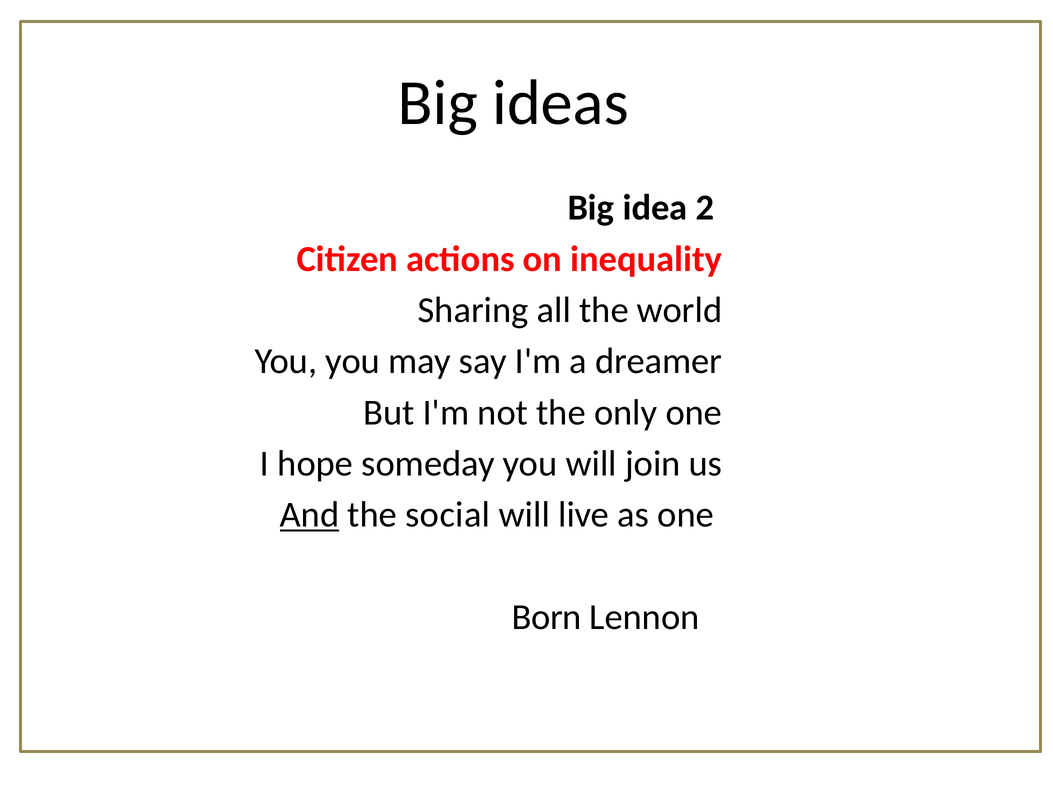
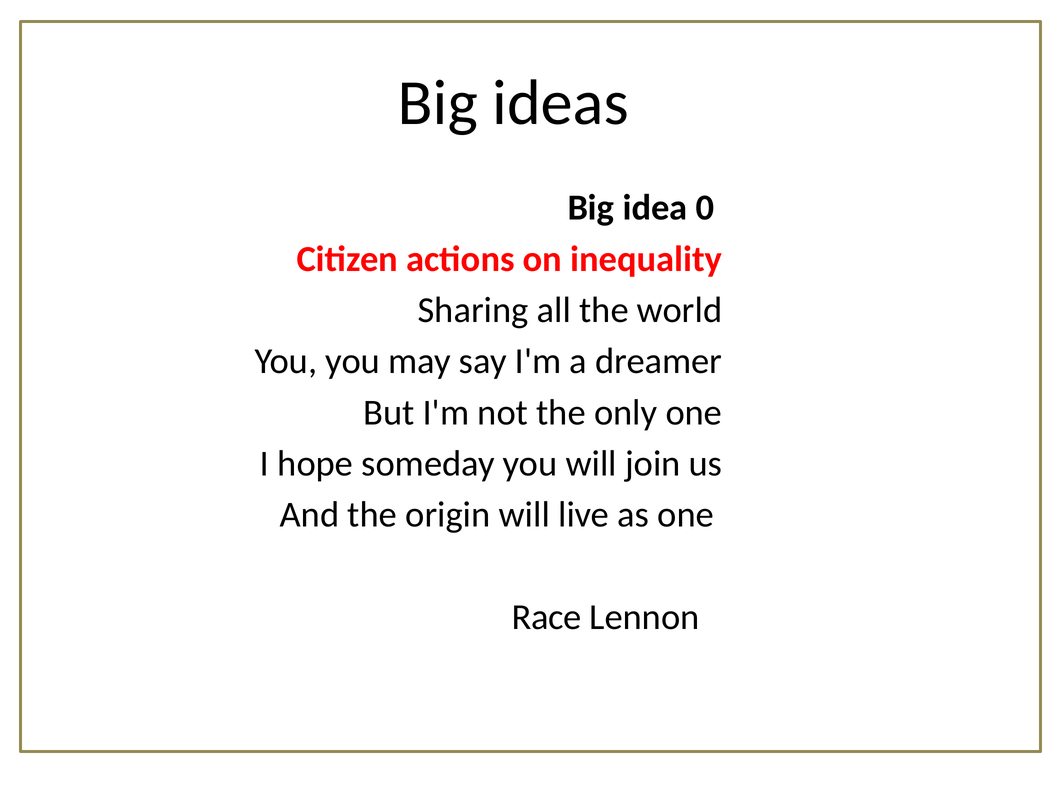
2: 2 -> 0
And at (310, 515) underline: present -> none
social: social -> origin
Born at (547, 617): Born -> Race
